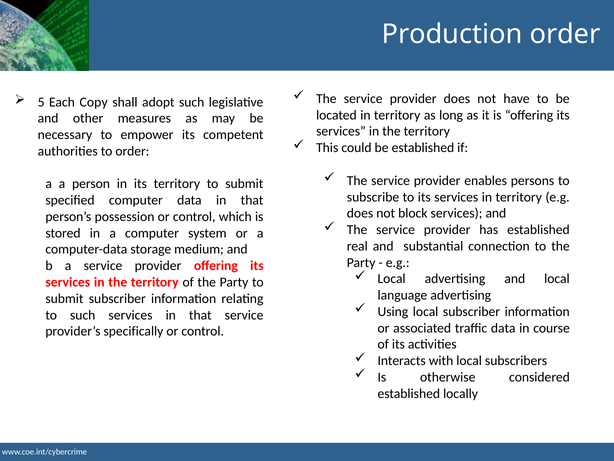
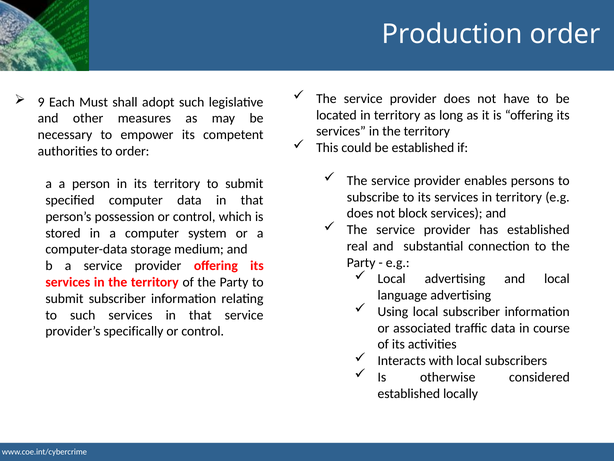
5: 5 -> 9
Copy: Copy -> Must
